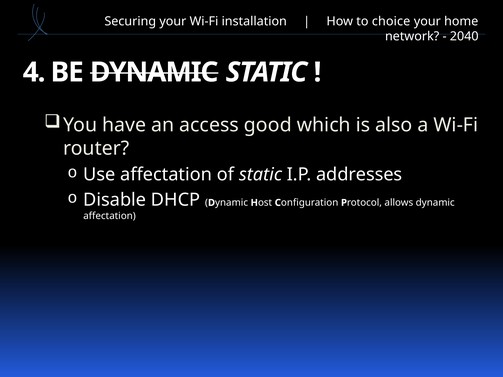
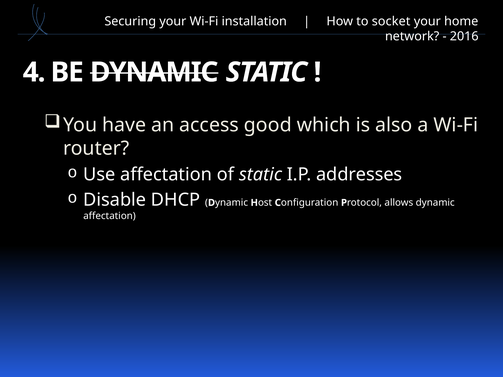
choice: choice -> socket
2040: 2040 -> 2016
